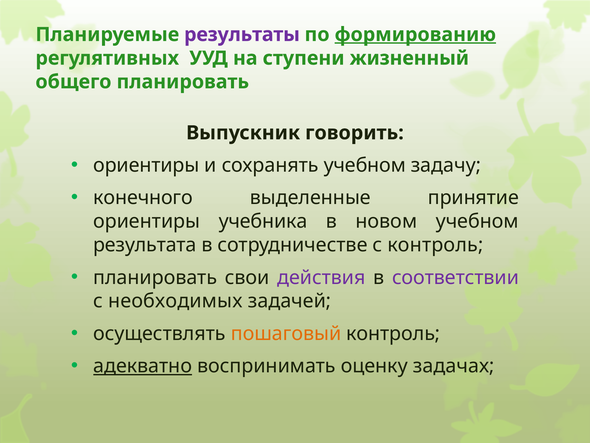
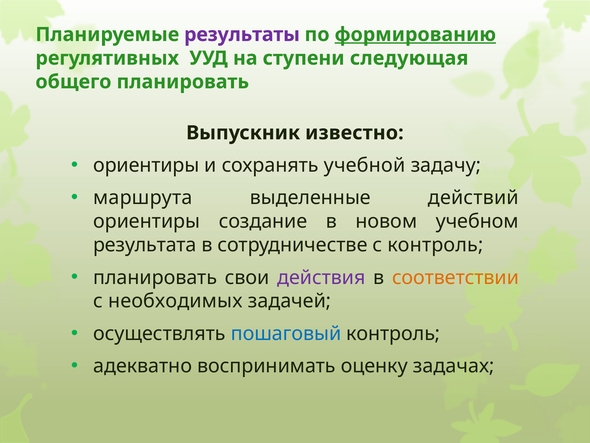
жизненный: жизненный -> следующая
говорить: говорить -> известно
сохранять учебном: учебном -> учебной
конечного: конечного -> маршрута
принятие: принятие -> действий
учебника: учебника -> создание
соответствии colour: purple -> orange
пошаговый colour: orange -> blue
адекватно underline: present -> none
